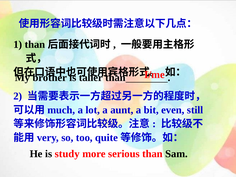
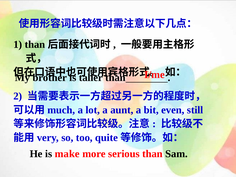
study: study -> make
